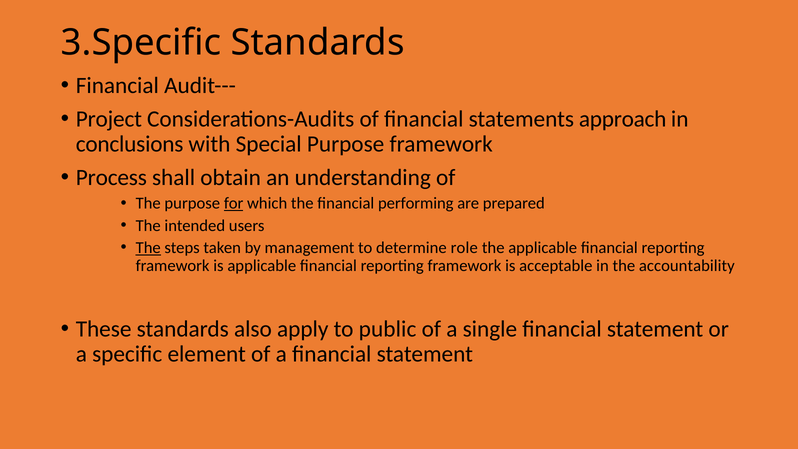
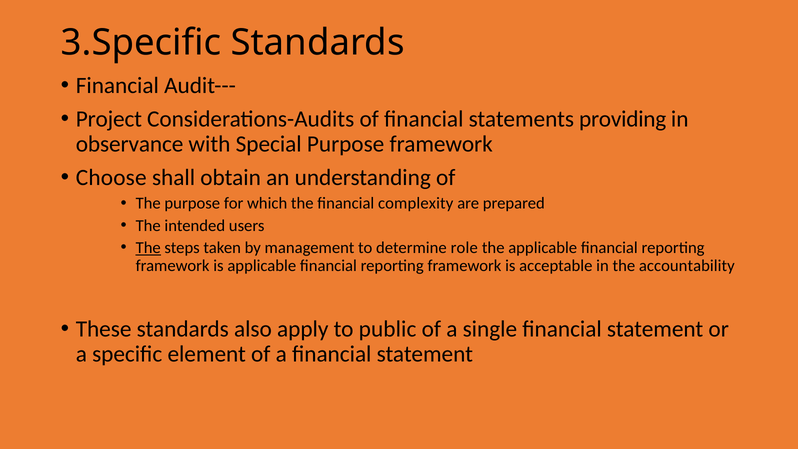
approach: approach -> providing
conclusions: conclusions -> observance
Process: Process -> Choose
for underline: present -> none
performing: performing -> complexity
